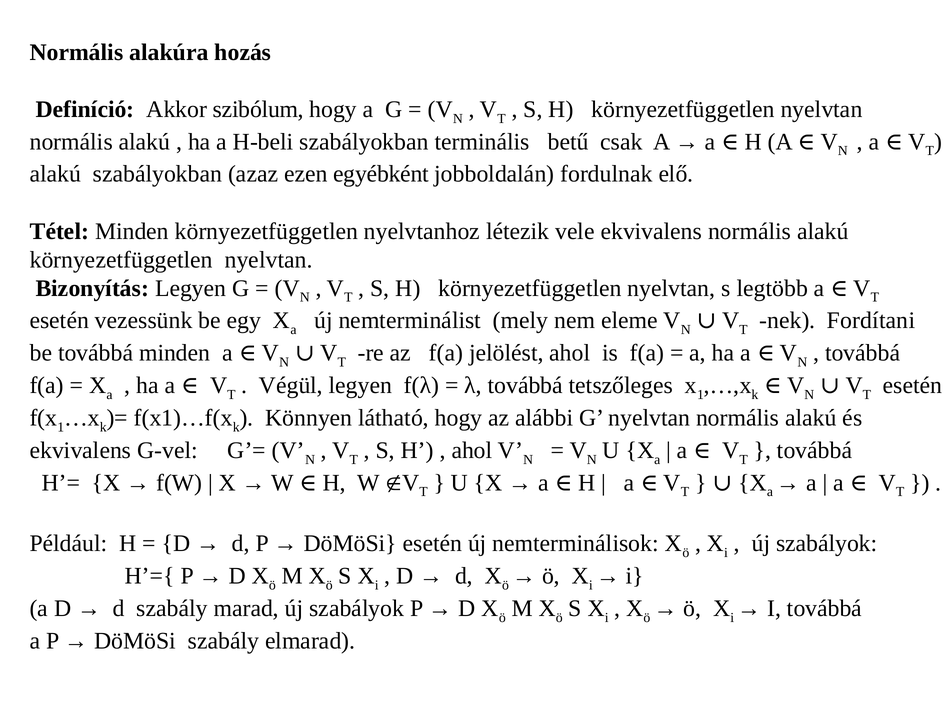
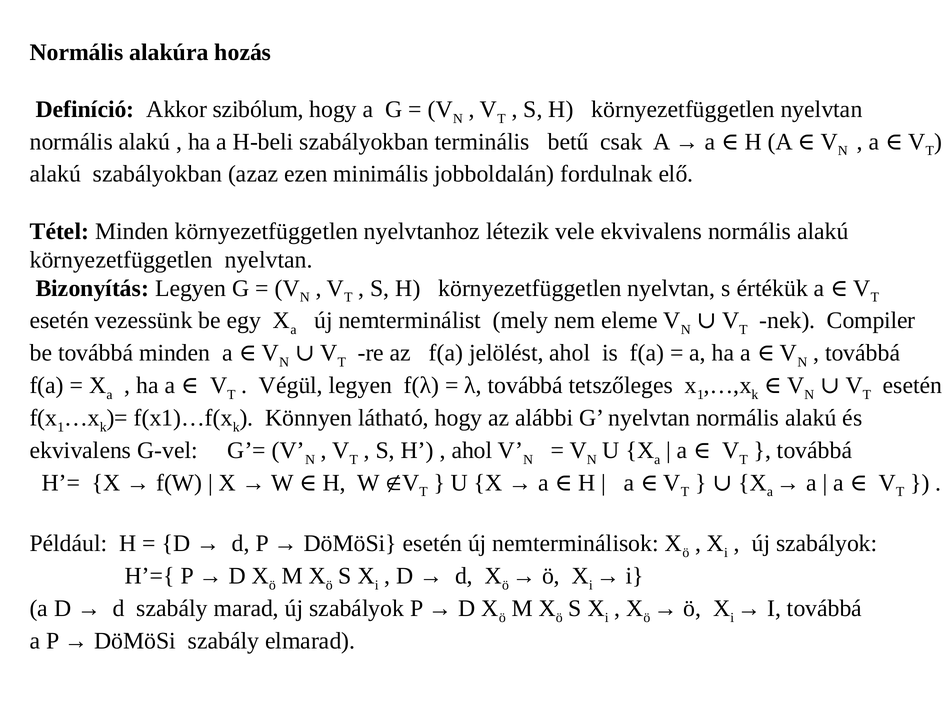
egyébként: egyébként -> minimális
legtöbb: legtöbb -> értékük
Fordítani: Fordítani -> Compiler
